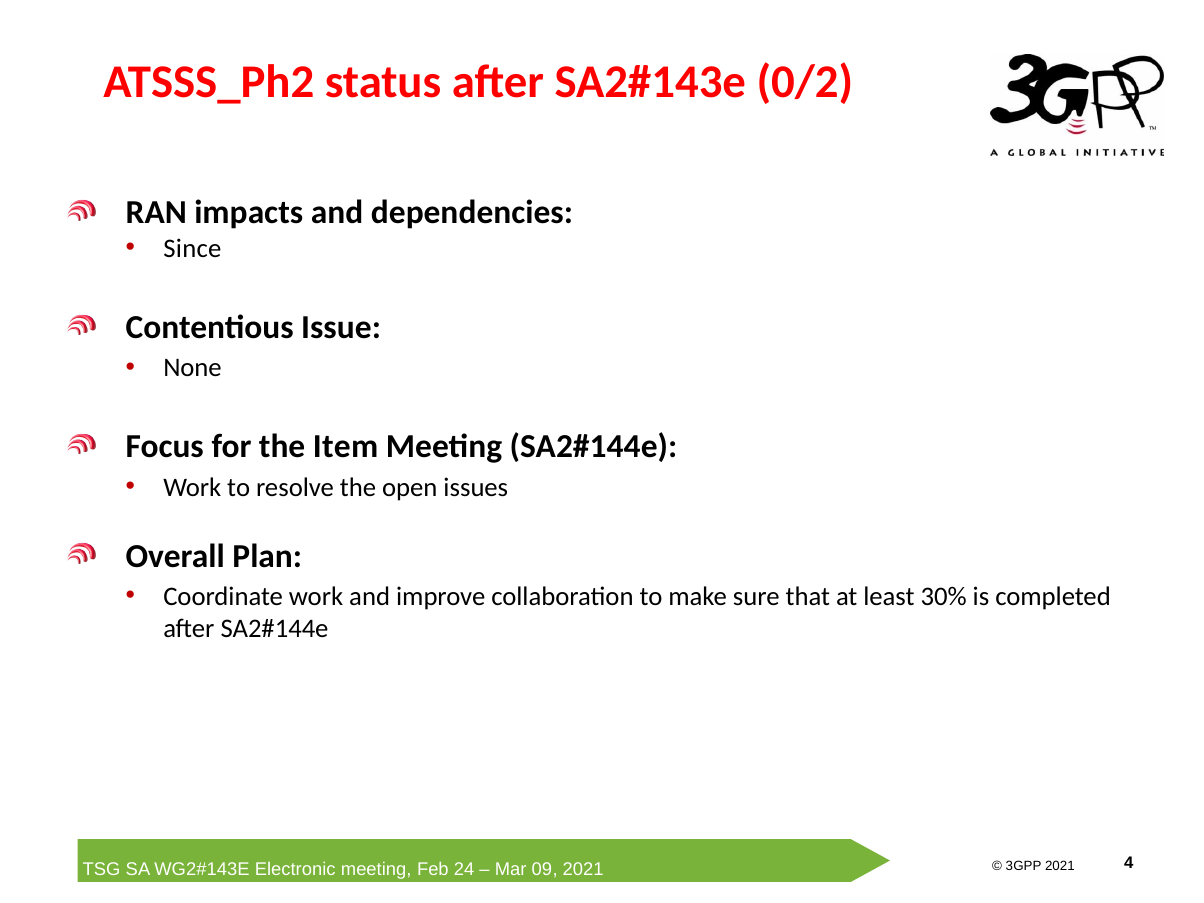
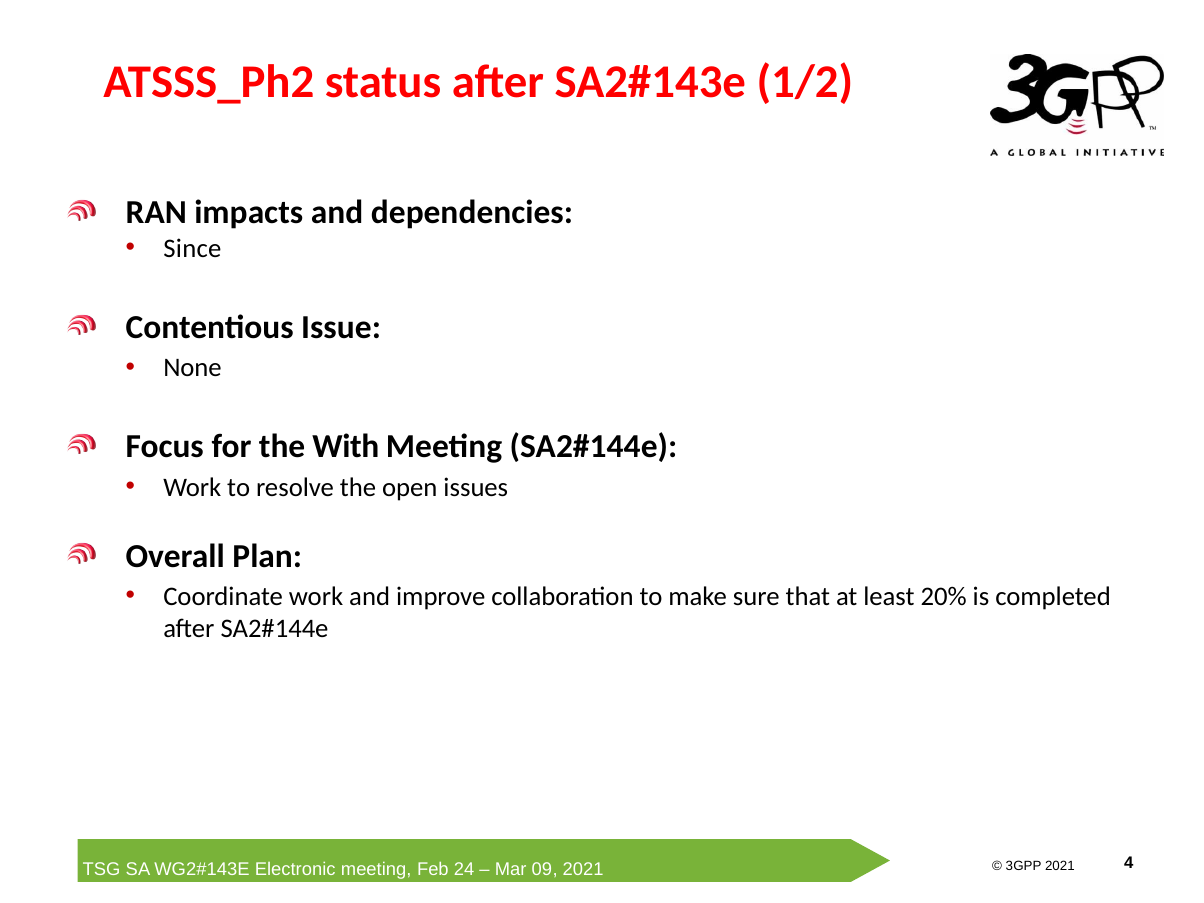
0/2: 0/2 -> 1/2
Item: Item -> With
30%: 30% -> 20%
